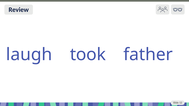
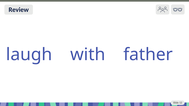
took: took -> with
